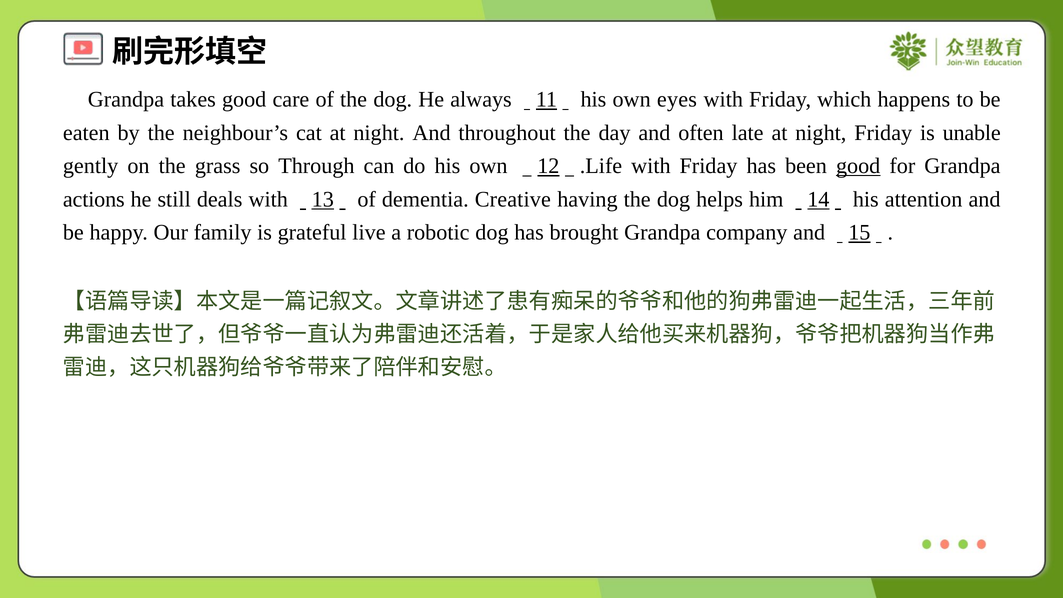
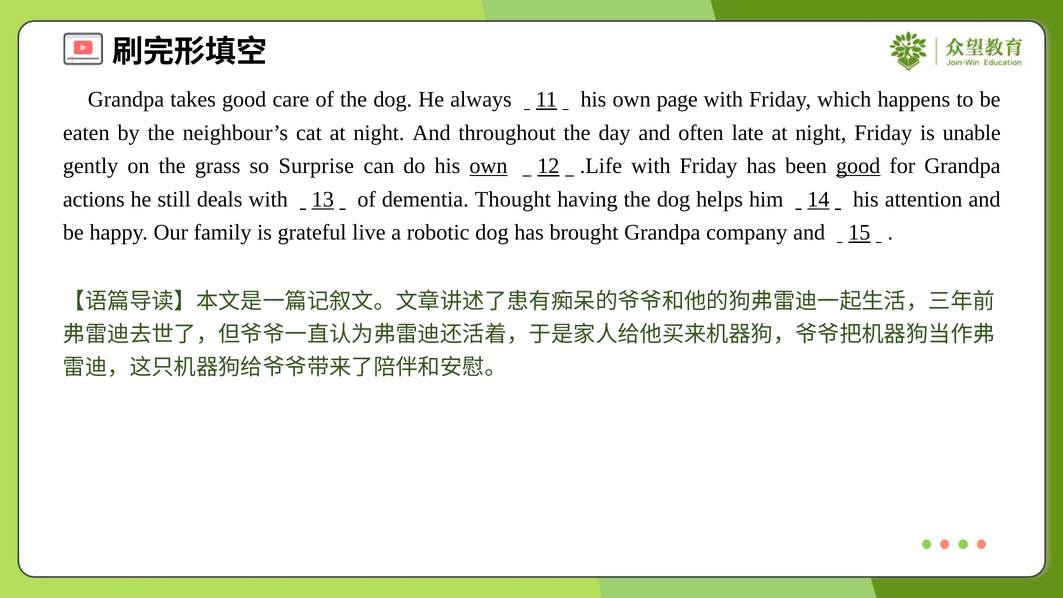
eyes: eyes -> page
Through: Through -> Surprise
own at (488, 166) underline: none -> present
Creative: Creative -> Thought
